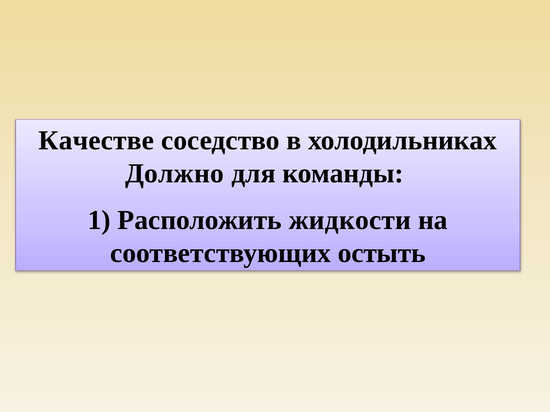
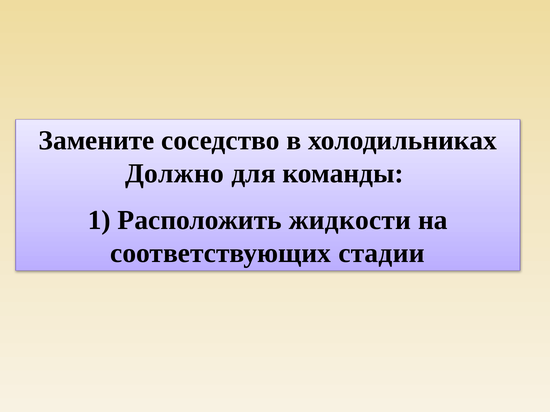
Качестве: Качестве -> Замените
остыть: остыть -> стадии
